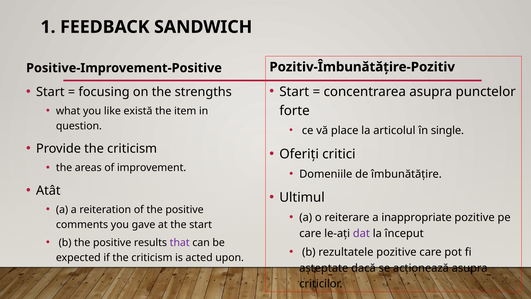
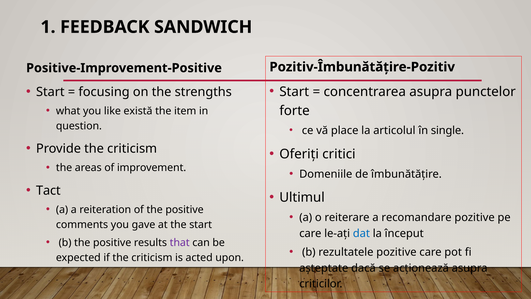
Atât: Atât -> Tact
inappropriate: inappropriate -> recomandare
dat colour: purple -> blue
